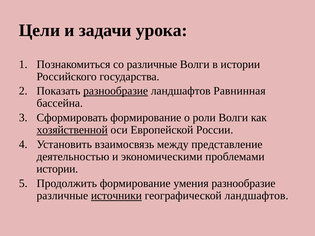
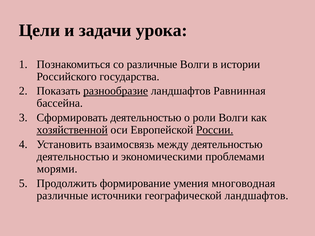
Сформировать формирование: формирование -> деятельностью
России underline: none -> present
между представление: представление -> деятельностью
истории at (57, 169): истории -> морями
умения разнообразие: разнообразие -> многоводная
источники underline: present -> none
